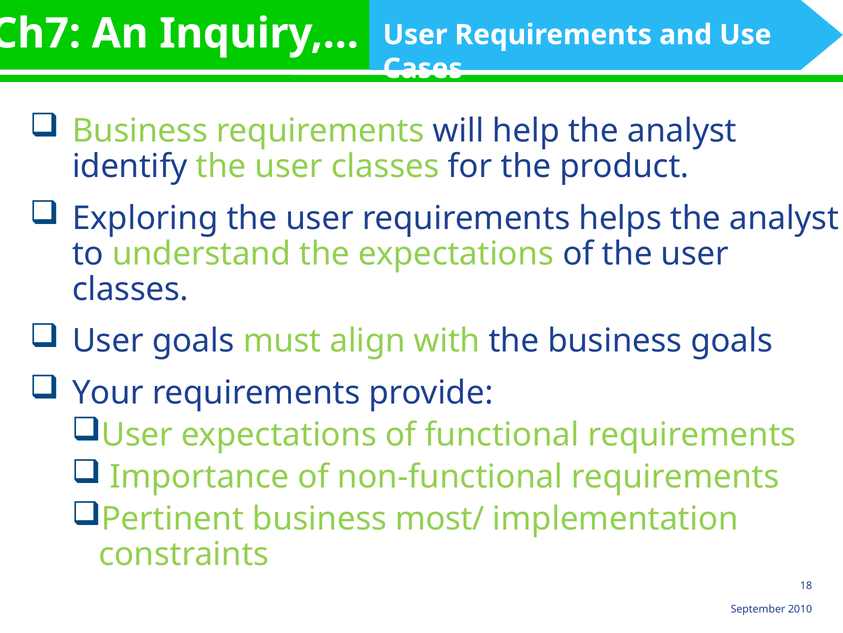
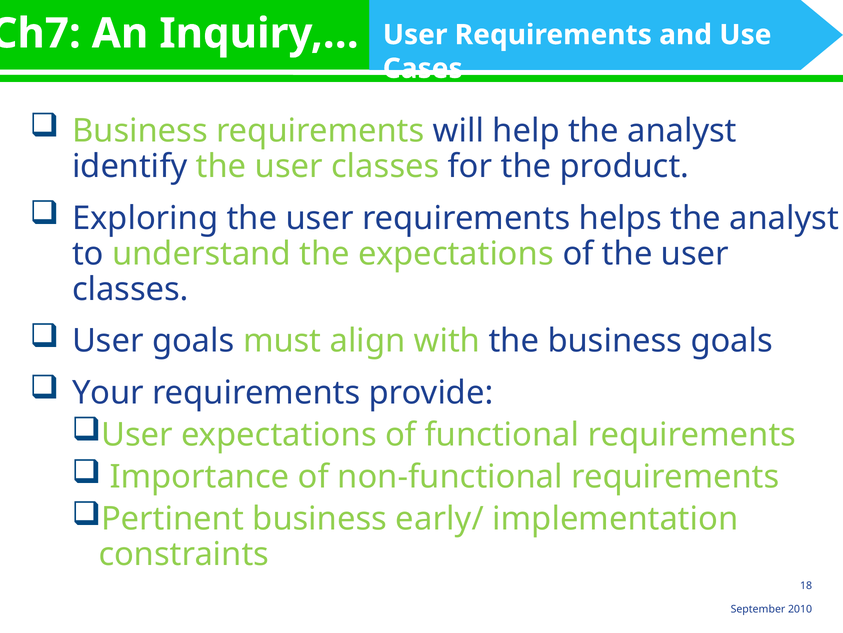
most/: most/ -> early/
